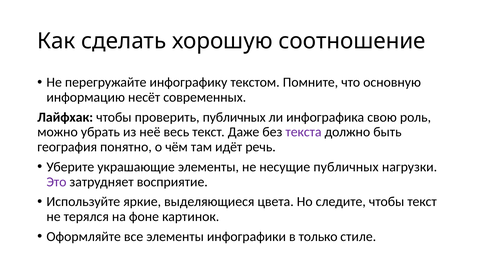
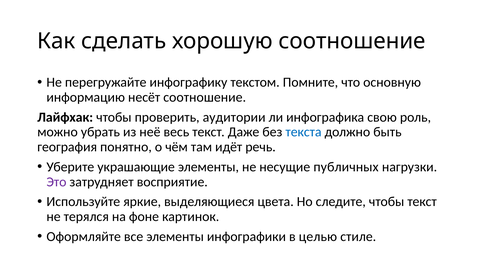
несёт современных: современных -> соотношение
проверить публичных: публичных -> аудитории
текста colour: purple -> blue
только: только -> целью
